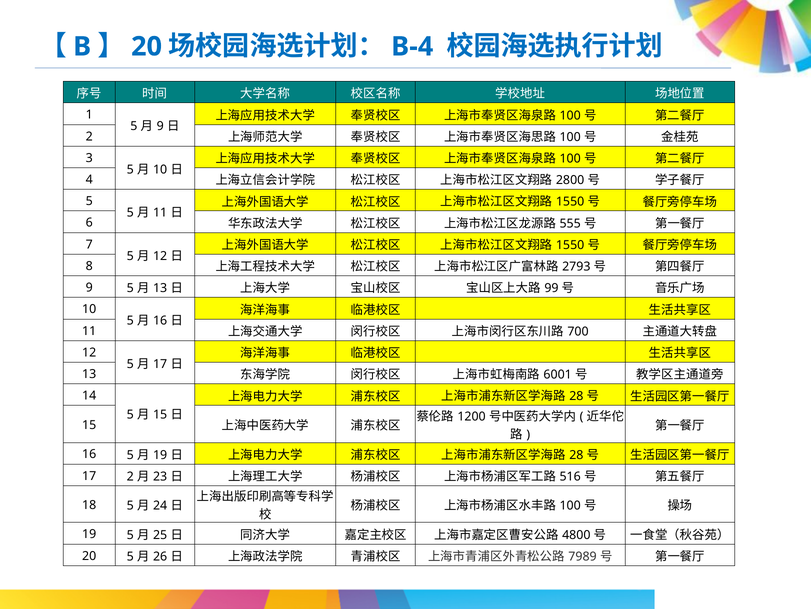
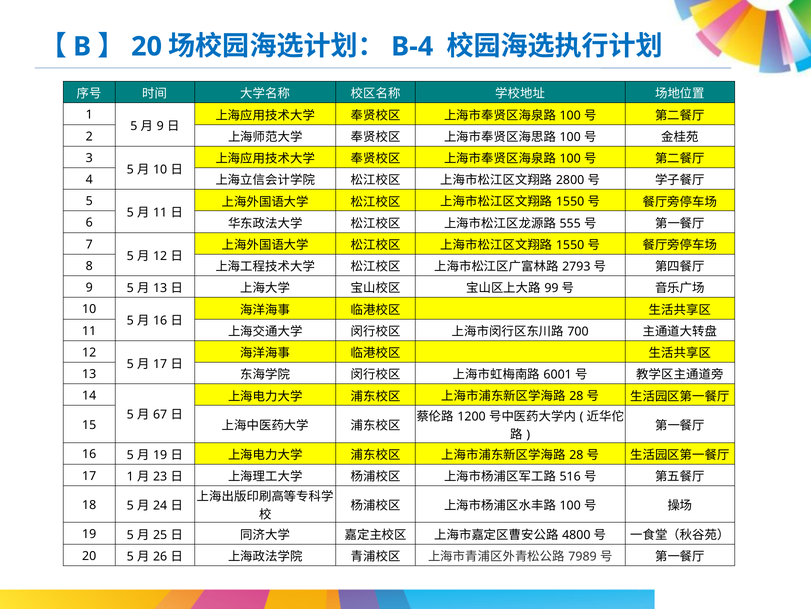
15 at (160, 414): 15 -> 67
17 2: 2 -> 1
